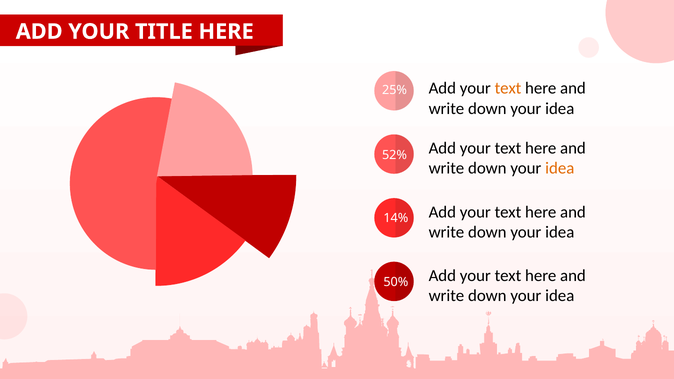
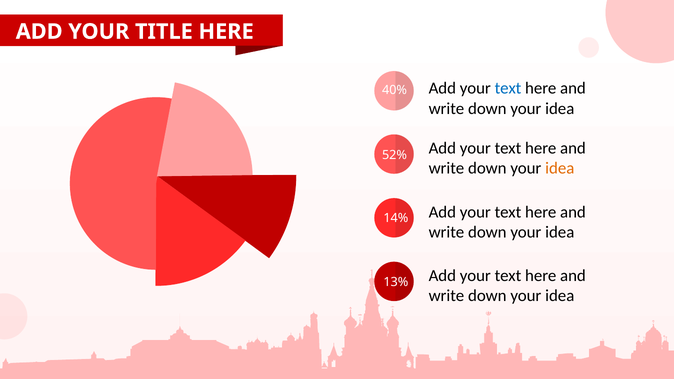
text at (508, 88) colour: orange -> blue
25%: 25% -> 40%
50%: 50% -> 13%
